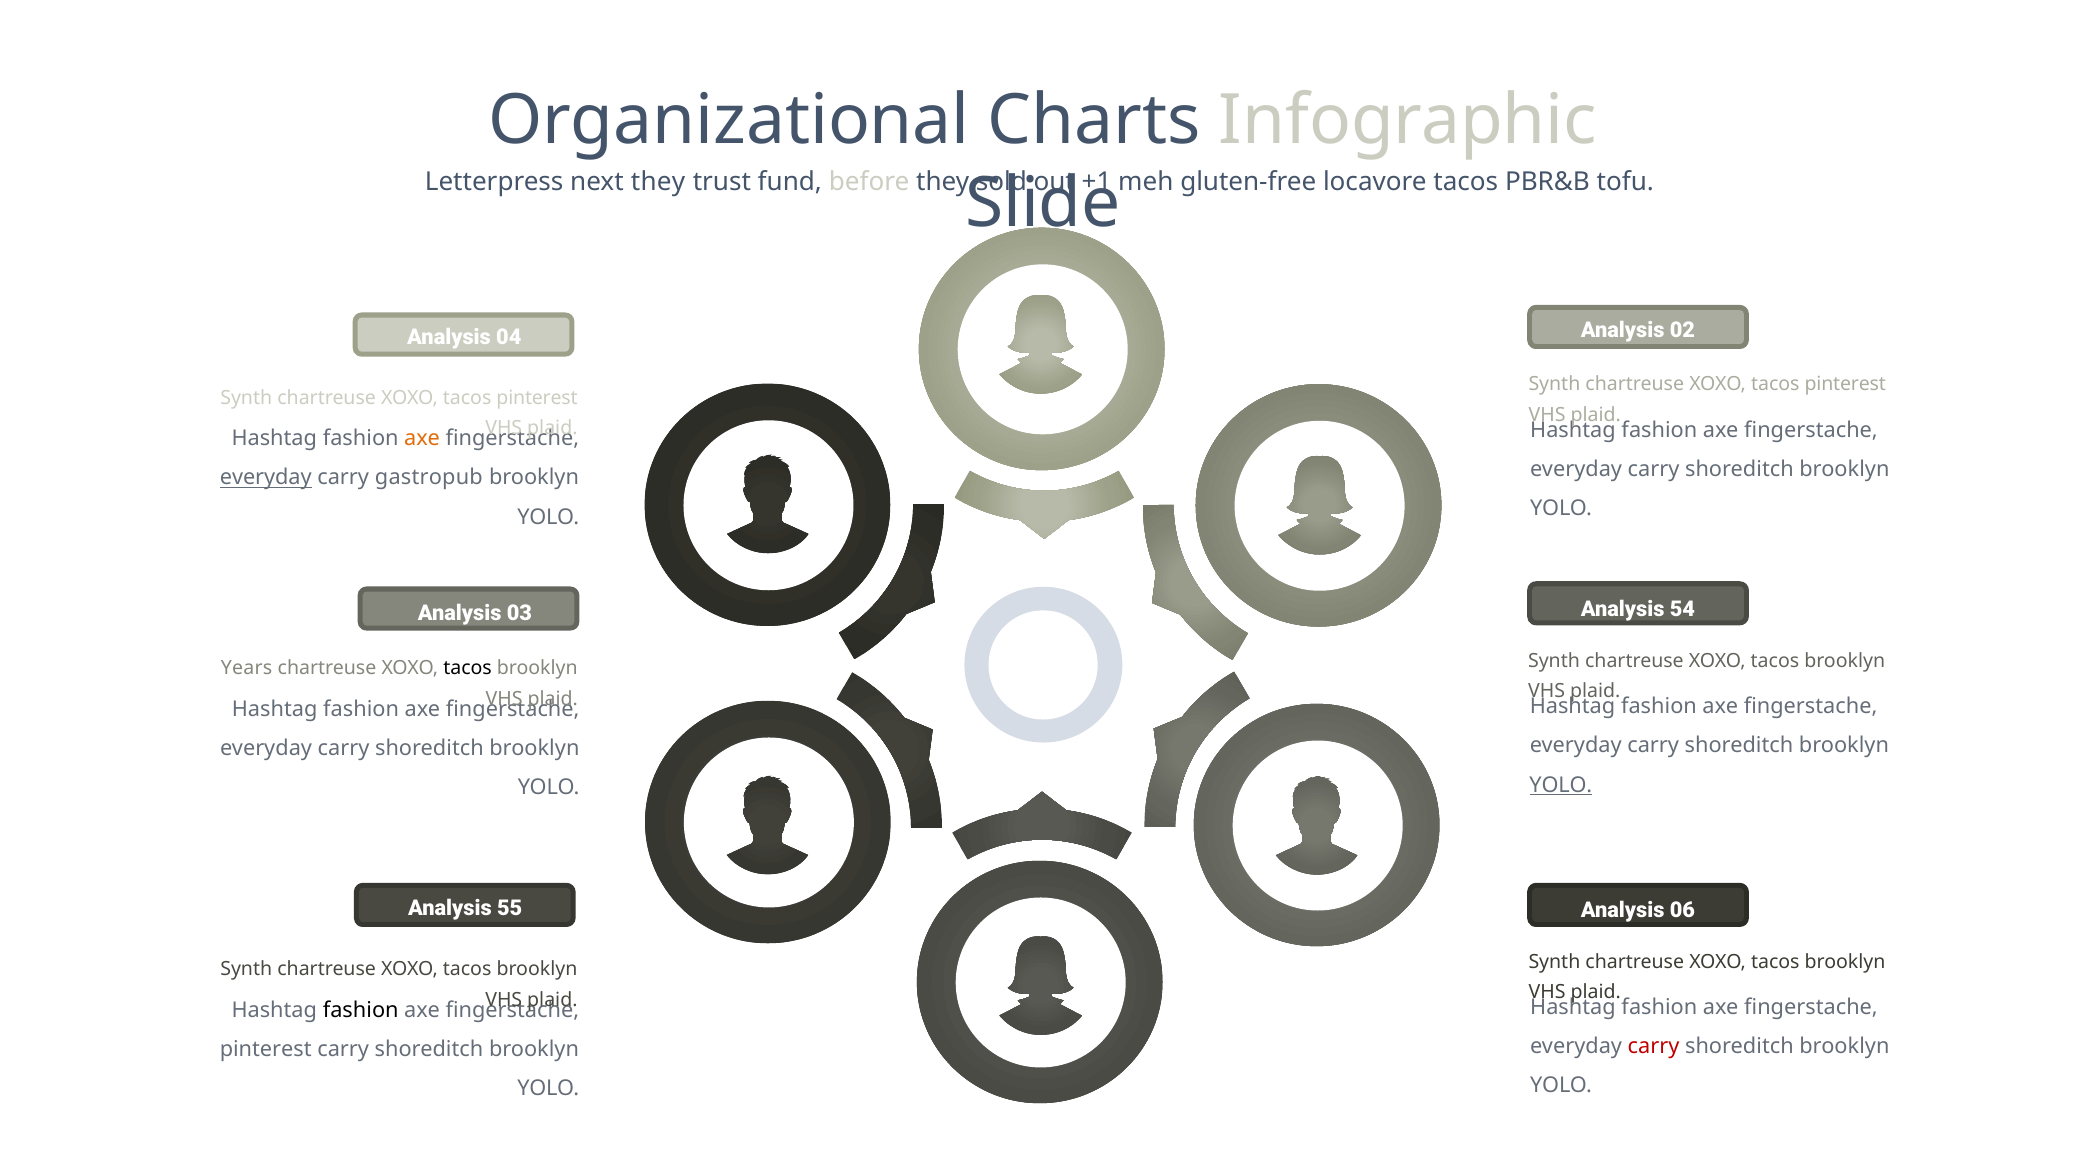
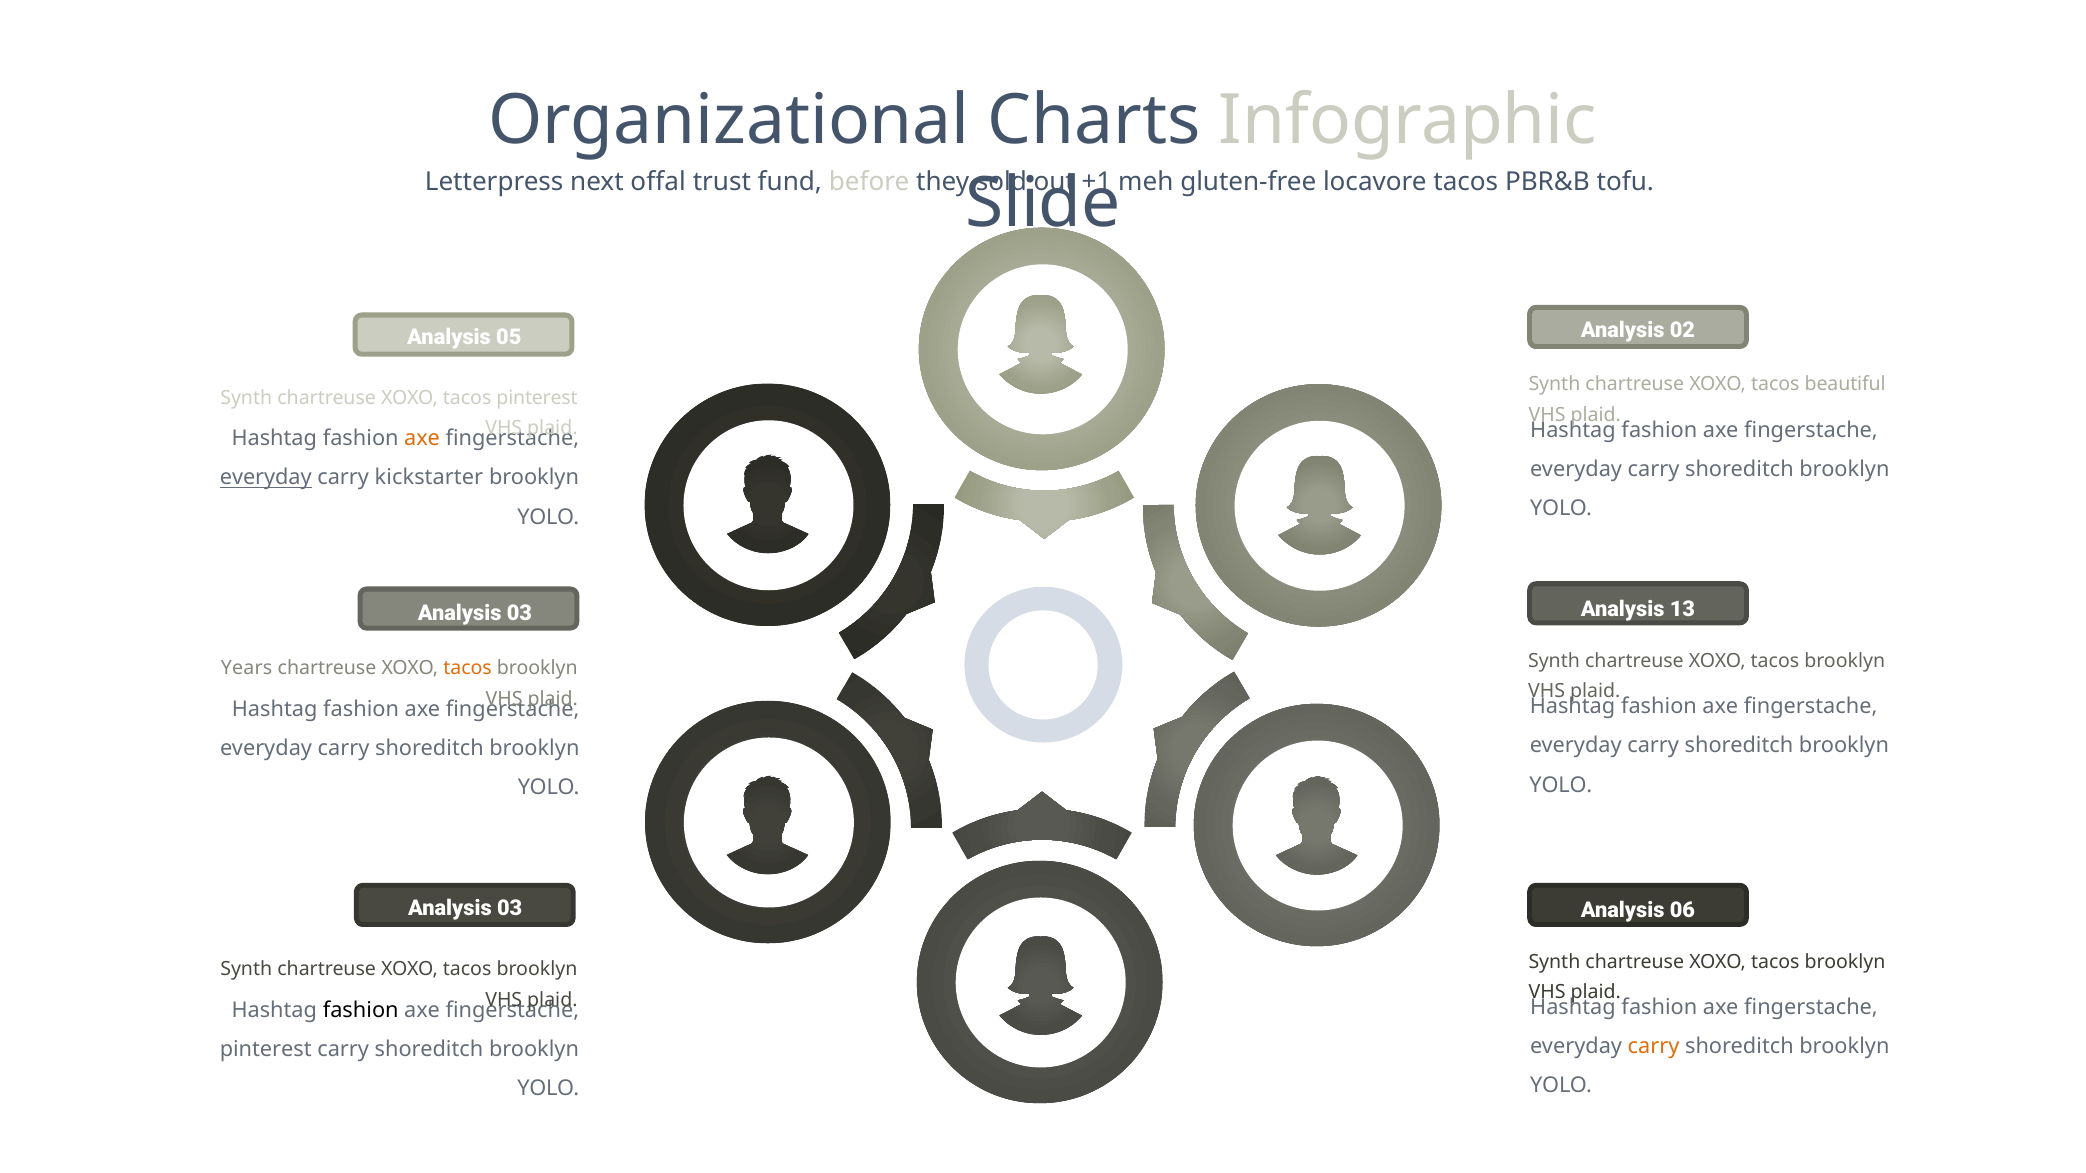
next they: they -> offal
04: 04 -> 05
pinterest at (1845, 385): pinterest -> beautiful
gastropub: gastropub -> kickstarter
54: 54 -> 13
tacos at (468, 668) colour: black -> orange
YOLO at (1561, 785) underline: present -> none
55 at (510, 909): 55 -> 03
carry at (1654, 1047) colour: red -> orange
